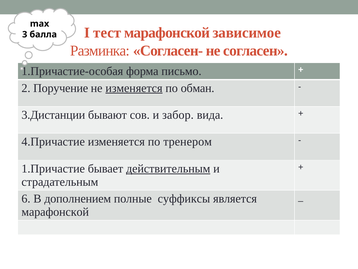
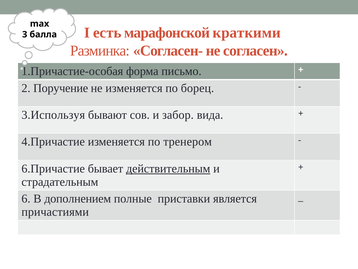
тест: тест -> есть
зависимое: зависимое -> краткими
изменяется at (134, 88) underline: present -> none
обман: обман -> борец
3.Дистанции: 3.Дистанции -> 3.Используя
1.Причастие: 1.Причастие -> 6.Причастие
суффиксы: суффиксы -> приставки
марафонской at (55, 212): марафонской -> причастиями
